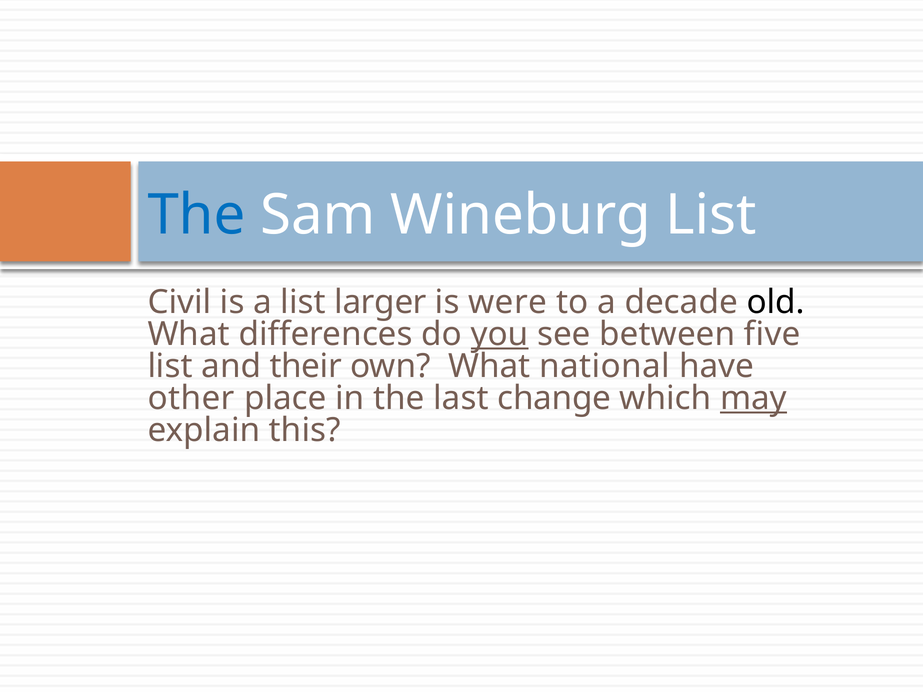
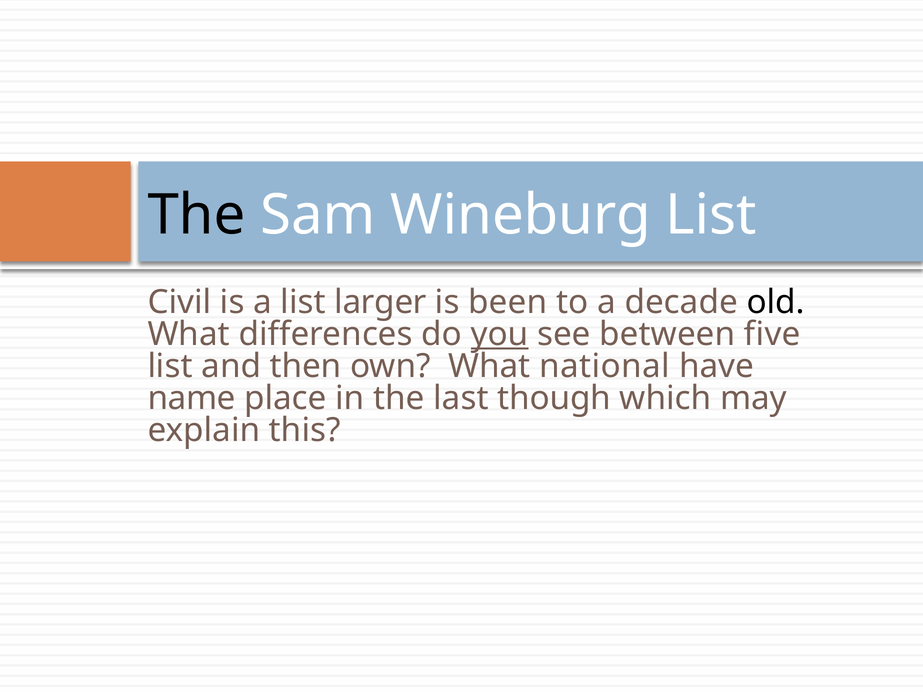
The at (197, 215) colour: blue -> black
were: were -> been
their: their -> then
other: other -> name
change: change -> though
may underline: present -> none
